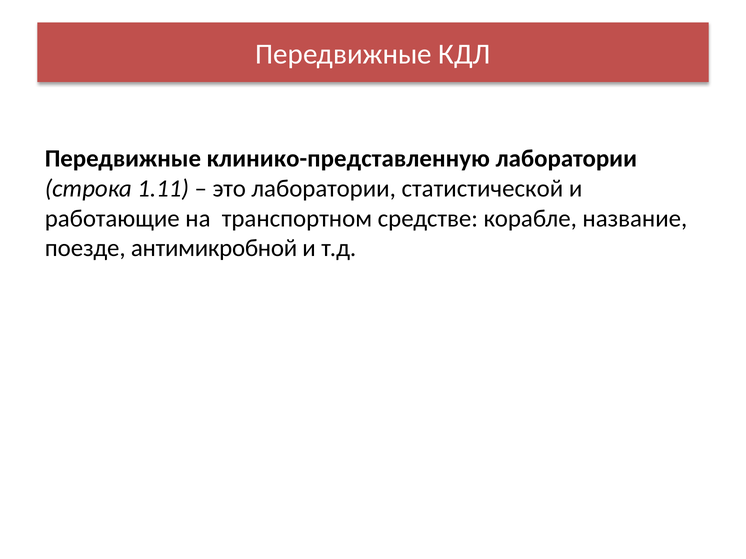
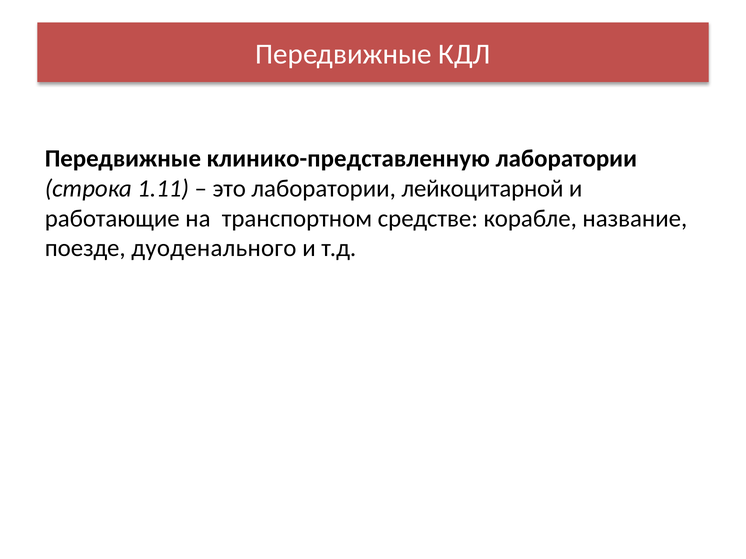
статистической: статистической -> лейкоцитарной
антимикробной: антимикробной -> дуоденального
